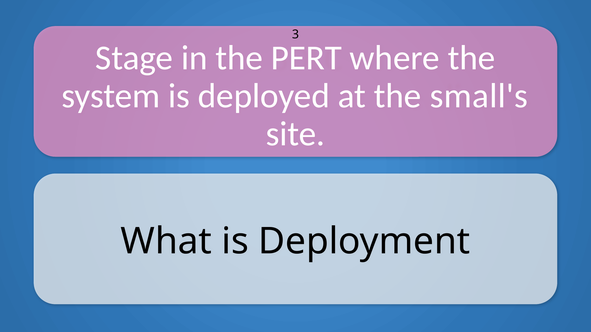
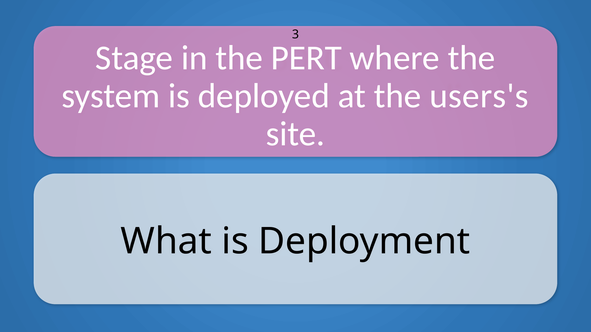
small's: small's -> users's
